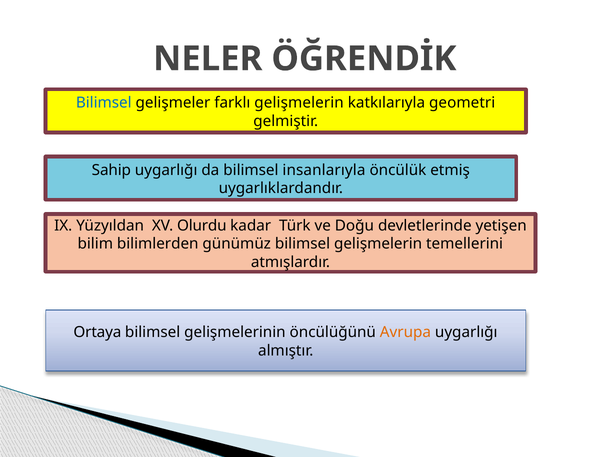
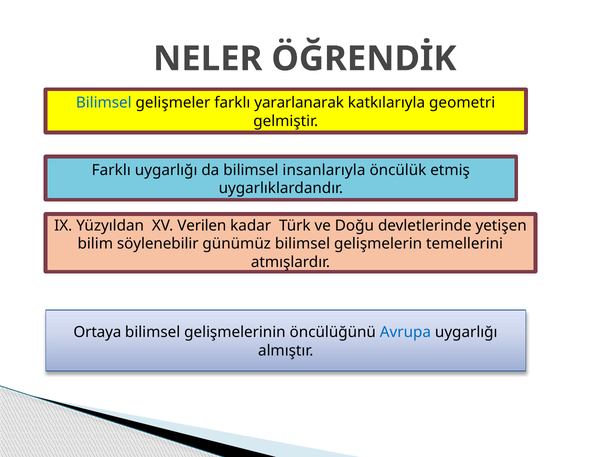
farklı gelişmelerin: gelişmelerin -> yararlanarak
Sahip at (111, 170): Sahip -> Farklı
Olurdu: Olurdu -> Verilen
bilimlerden: bilimlerden -> söylenebilir
Avrupa colour: orange -> blue
